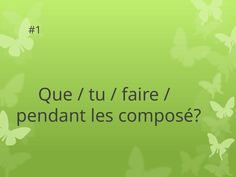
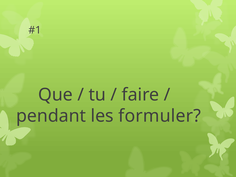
composé: composé -> formuler
